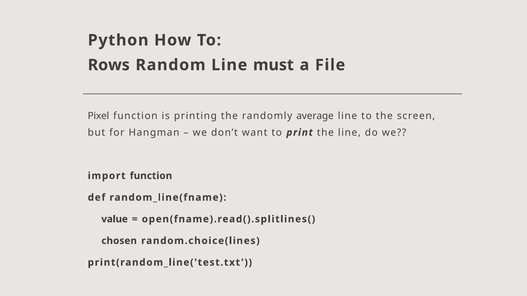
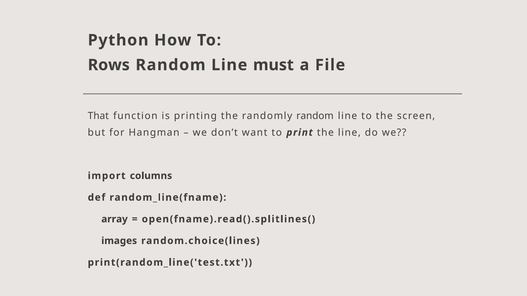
Pixel: Pixel -> That
randomly average: average -> random
import function: function -> columns
value: value -> array
chosen: chosen -> images
